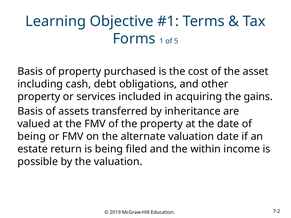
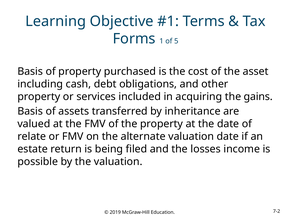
being at (32, 137): being -> relate
within: within -> losses
